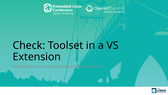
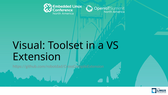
Check: Check -> Visual
